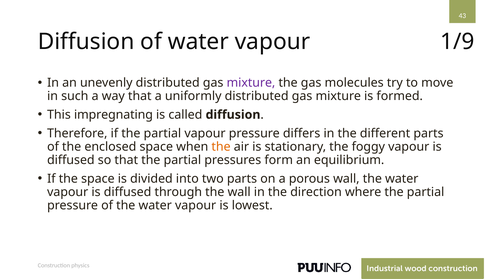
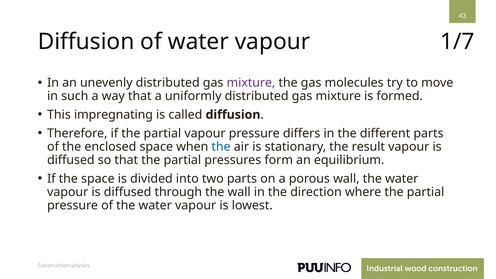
1/9: 1/9 -> 1/7
the at (221, 147) colour: orange -> blue
foggy: foggy -> result
